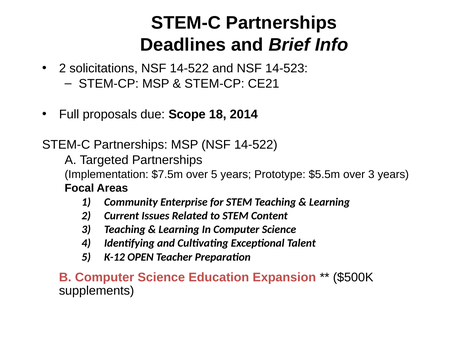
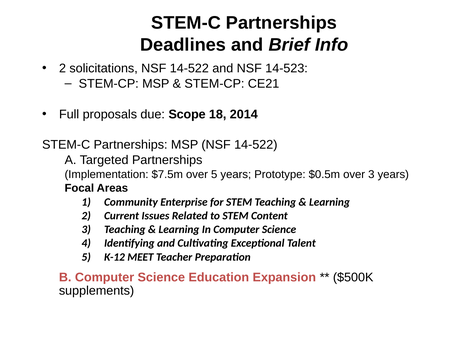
$5.5m: $5.5m -> $0.5m
OPEN: OPEN -> MEET
